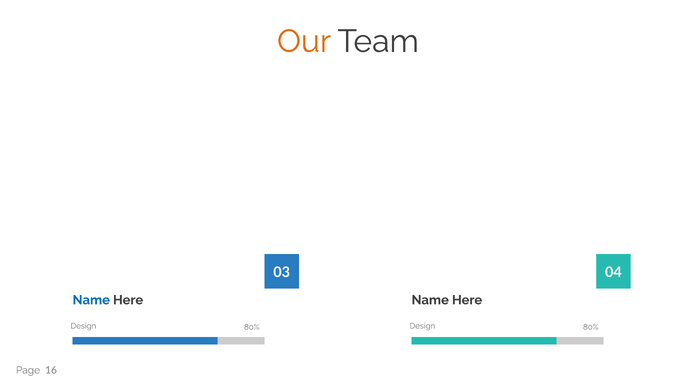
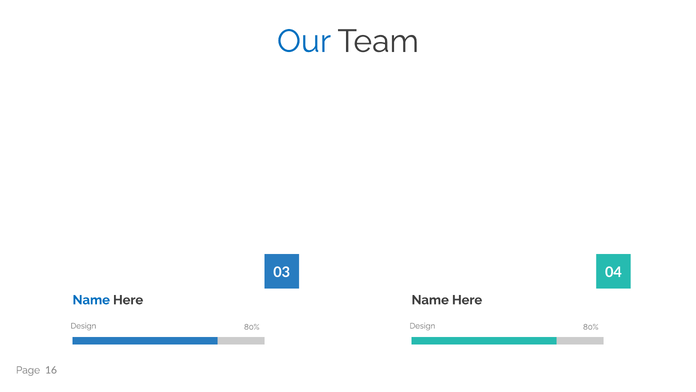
Our colour: orange -> blue
